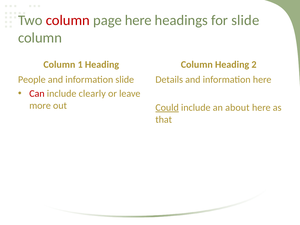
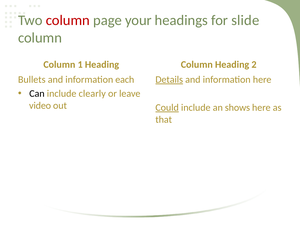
page here: here -> your
People: People -> Bullets
information slide: slide -> each
Details underline: none -> present
Can colour: red -> black
more: more -> video
about: about -> shows
